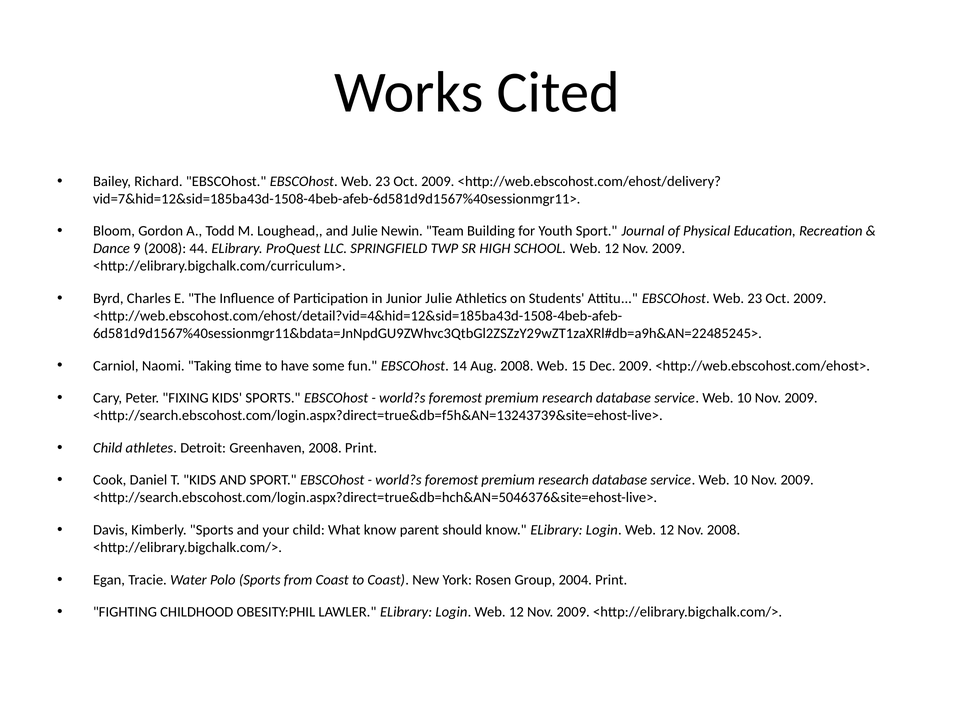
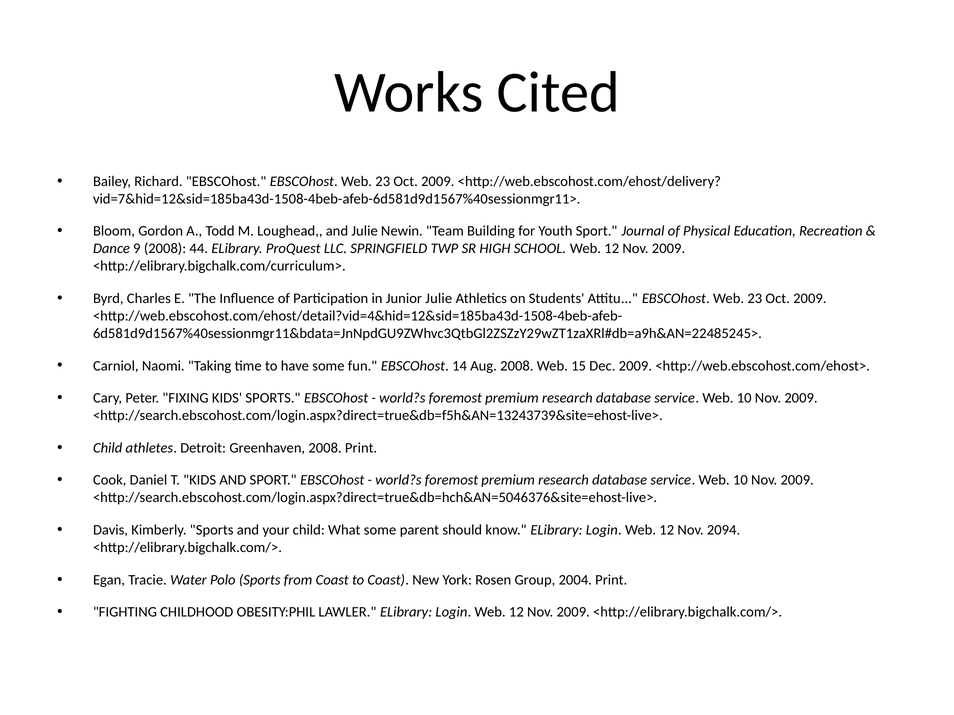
What know: know -> some
Nov 2008: 2008 -> 2094
